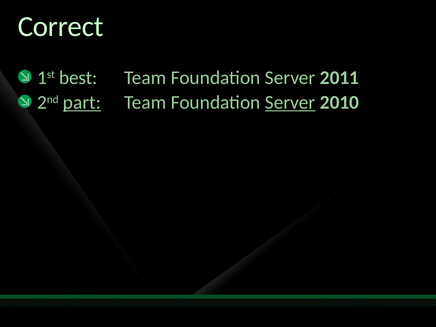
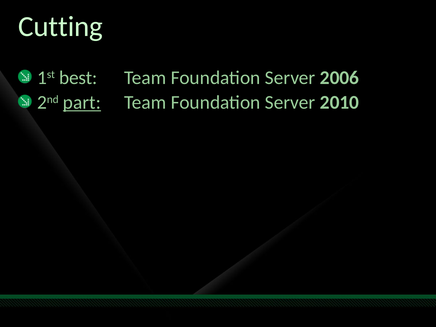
Correct: Correct -> Cutting
2011: 2011 -> 2006
Server at (290, 103) underline: present -> none
